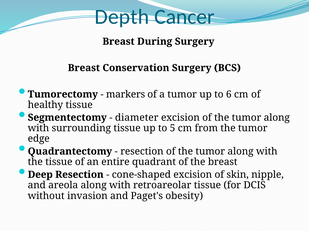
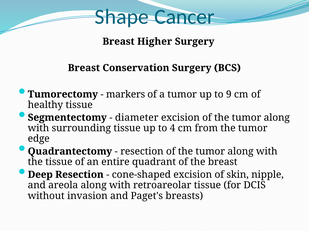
Depth: Depth -> Shape
During: During -> Higher
6: 6 -> 9
5: 5 -> 4
obesity: obesity -> breasts
